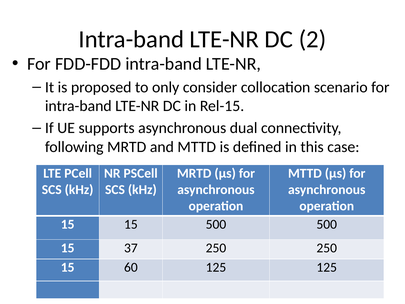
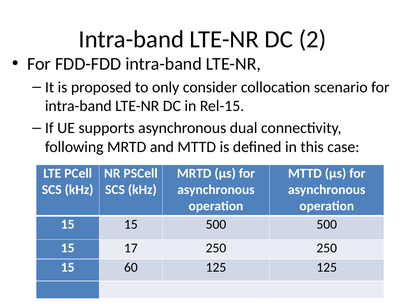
37: 37 -> 17
